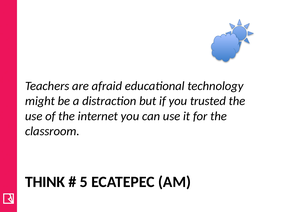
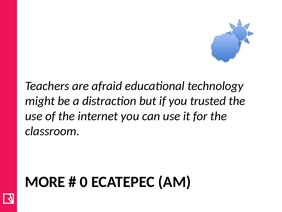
THINK: THINK -> MORE
5: 5 -> 0
